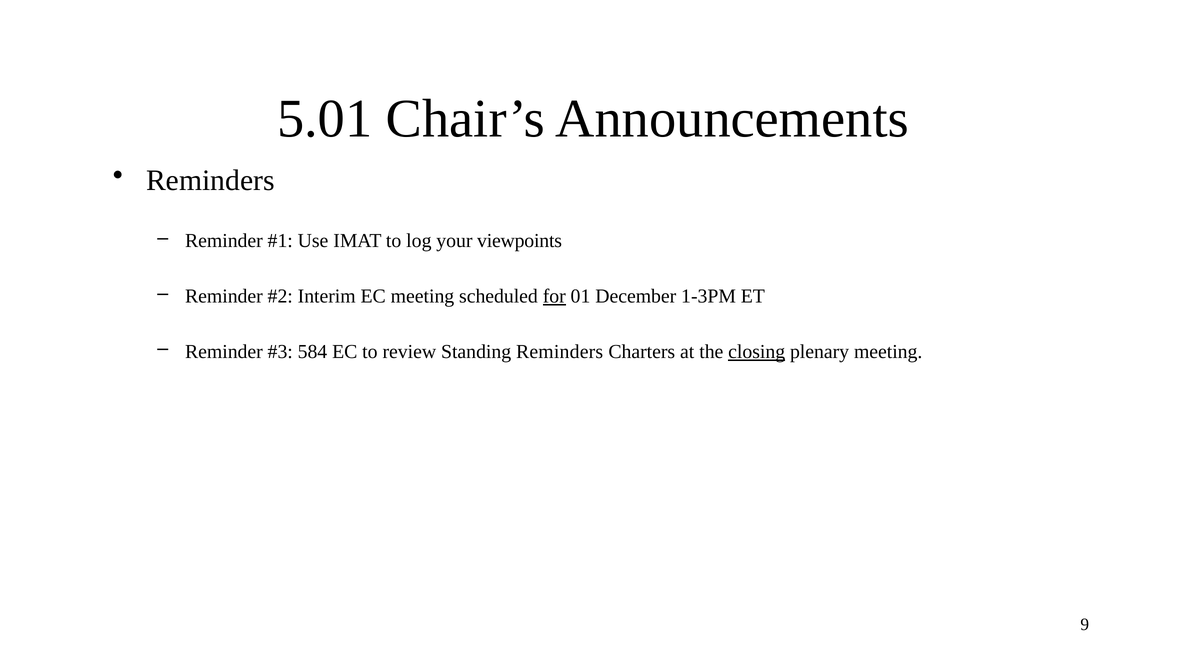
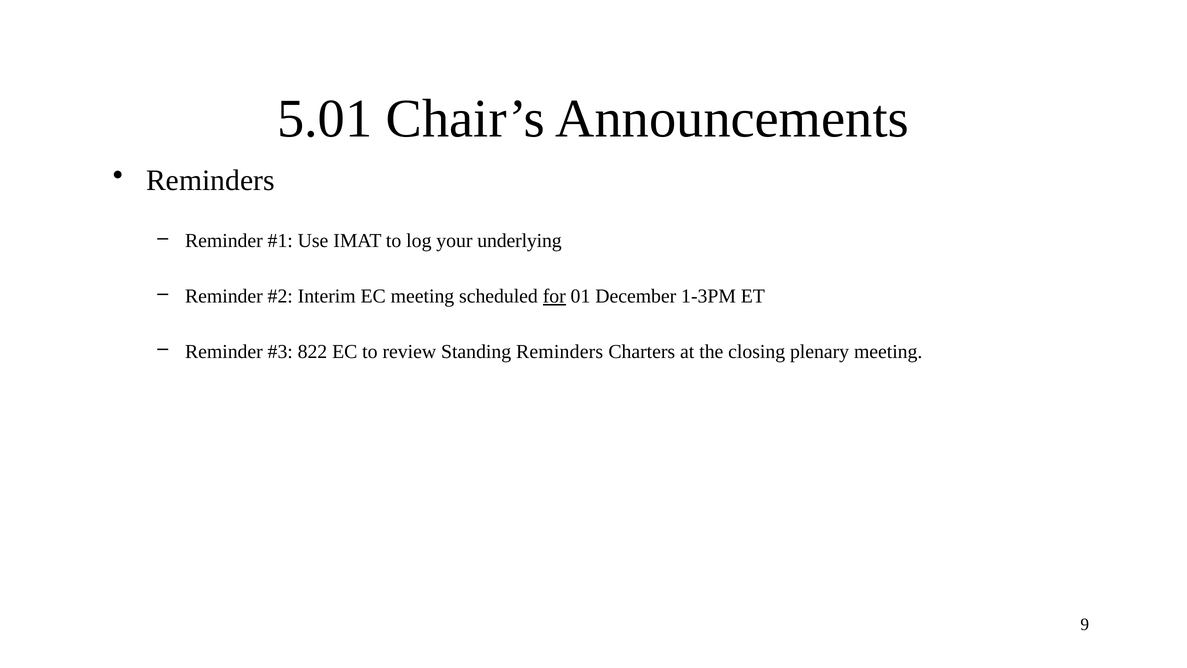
viewpoints: viewpoints -> underlying
584: 584 -> 822
closing underline: present -> none
